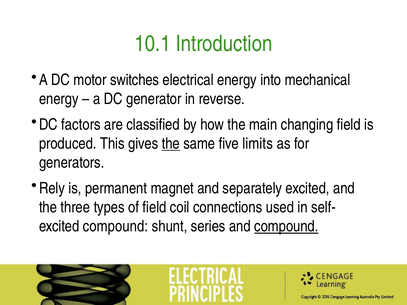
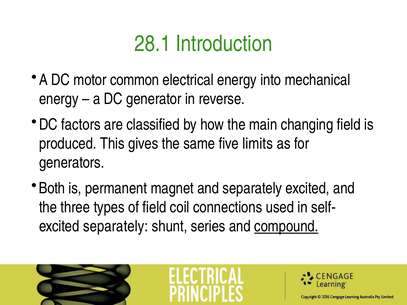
10.1: 10.1 -> 28.1
switches: switches -> common
the at (171, 144) underline: present -> none
Rely: Rely -> Both
excited compound: compound -> separately
